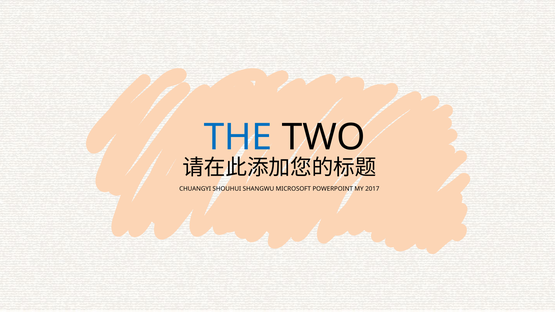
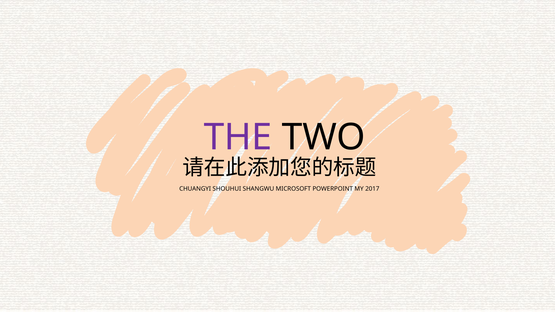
THE colour: blue -> purple
